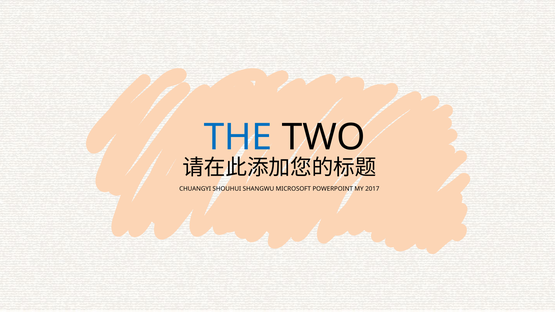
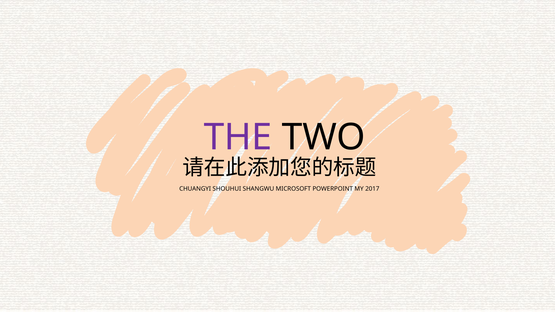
THE colour: blue -> purple
